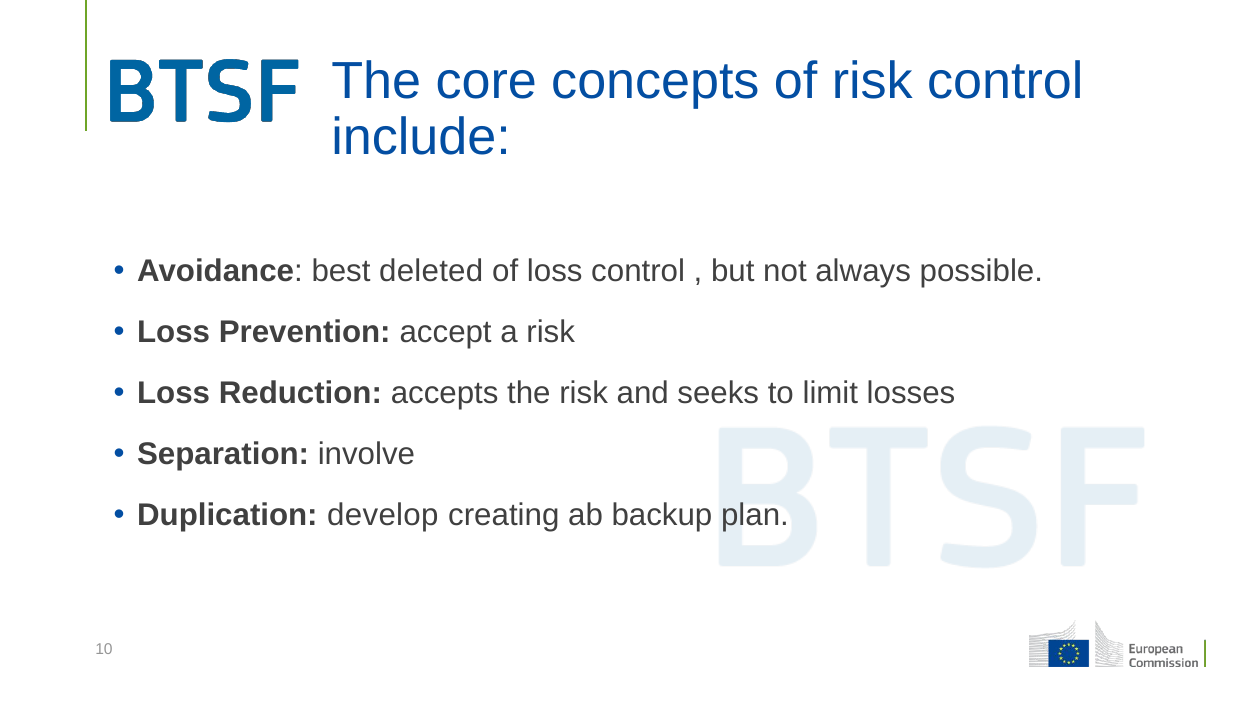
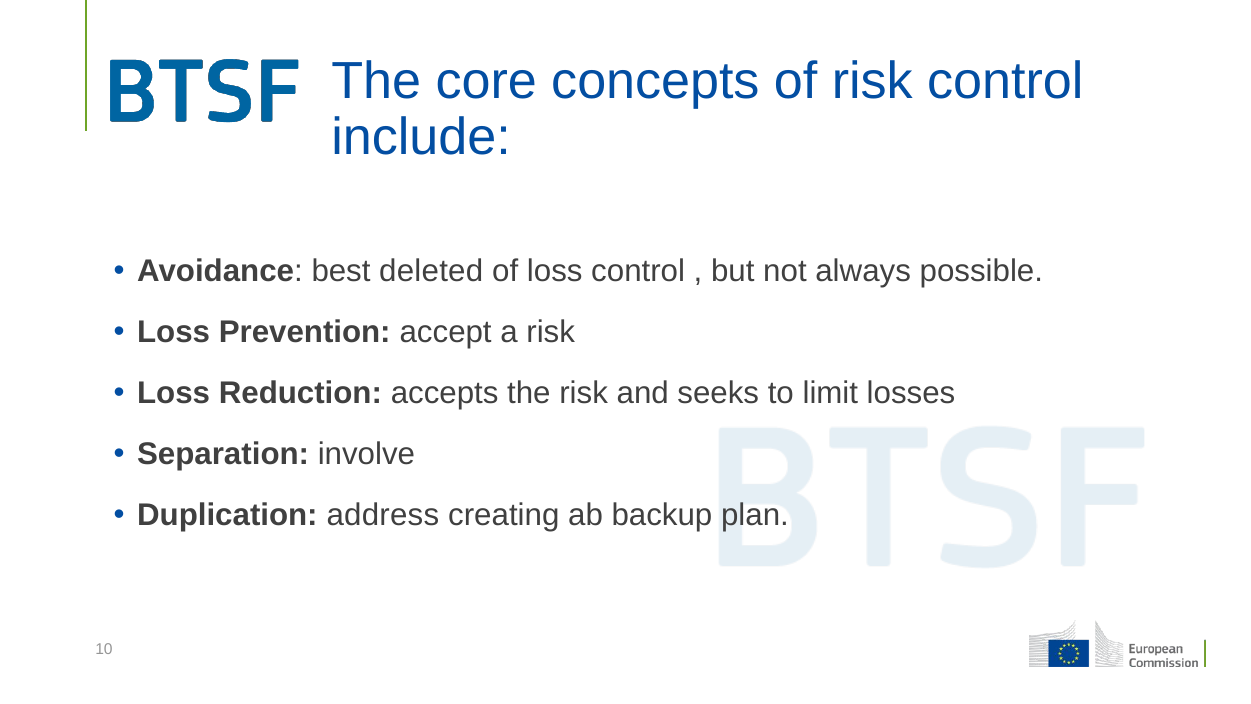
develop: develop -> address
